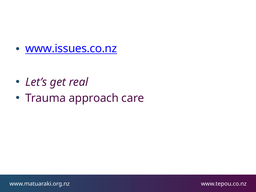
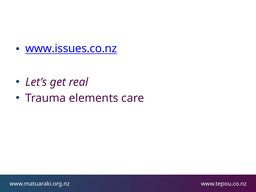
approach: approach -> elements
